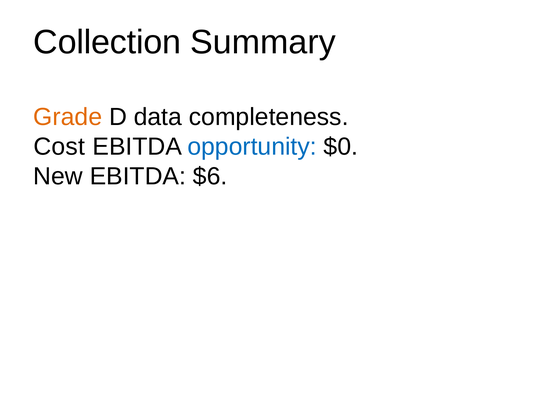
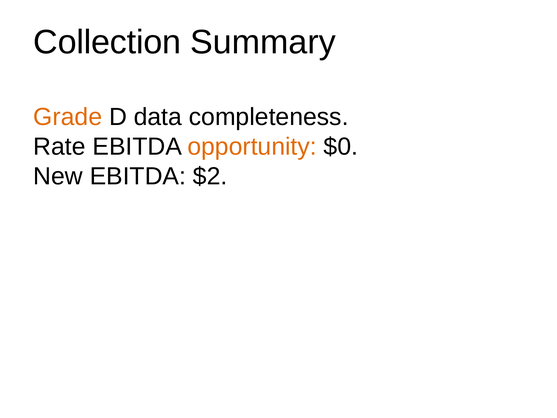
Cost: Cost -> Rate
opportunity colour: blue -> orange
$6: $6 -> $2
